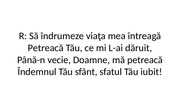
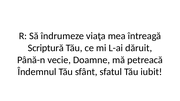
Petreacă at (46, 48): Petreacă -> Scriptură
